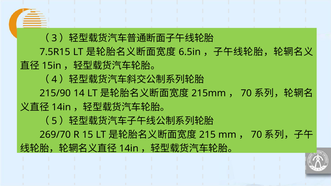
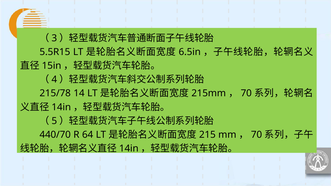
7.5R15: 7.5R15 -> 5.5R15
215/90: 215/90 -> 215/78
269/70: 269/70 -> 440/70
15: 15 -> 64
